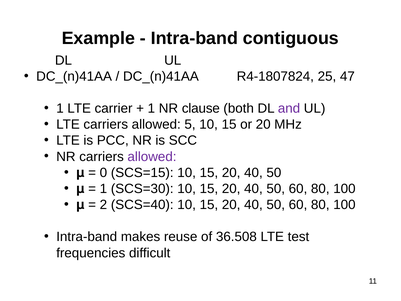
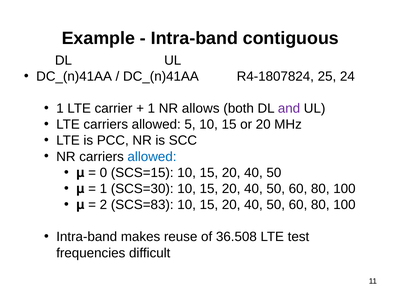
47: 47 -> 24
clause: clause -> allows
allowed at (152, 156) colour: purple -> blue
SCS=40: SCS=40 -> SCS=83
